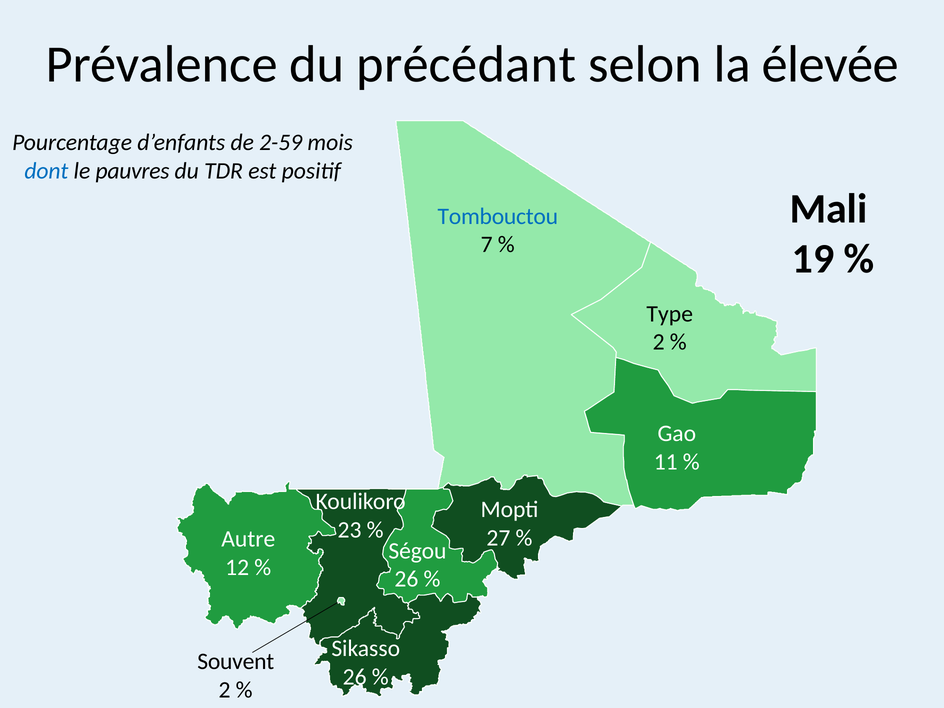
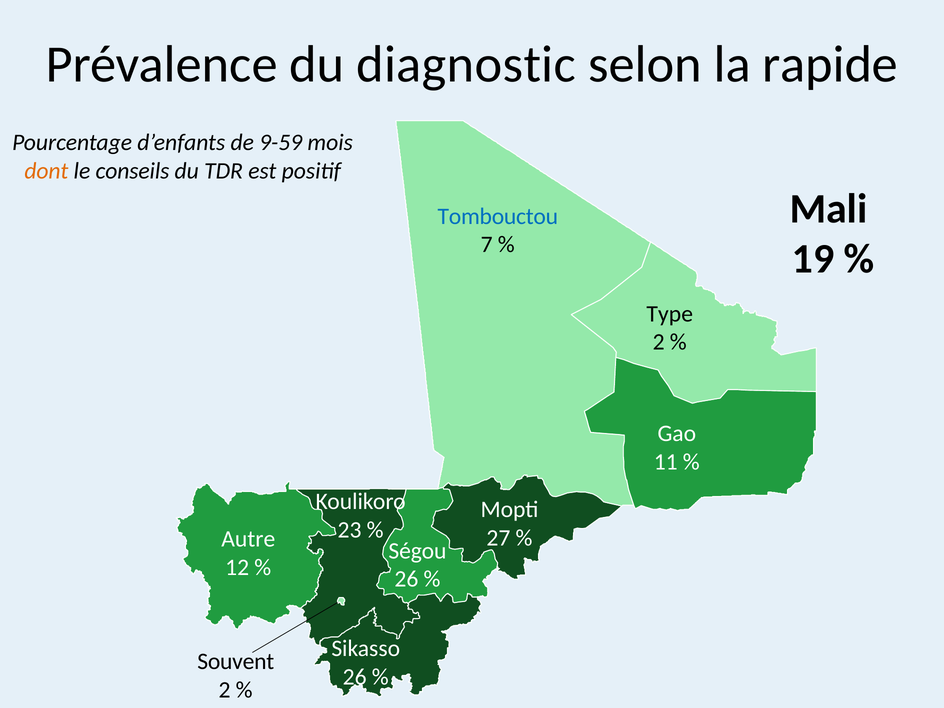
précédant: précédant -> diagnostic
élevée: élevée -> rapide
2-59: 2-59 -> 9-59
dont colour: blue -> orange
pauvres: pauvres -> conseils
